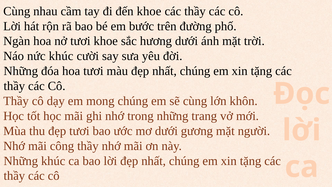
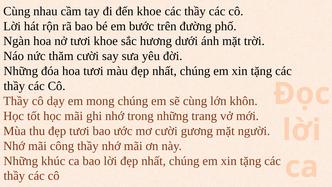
nức khúc: khúc -> thăm
mơ dưới: dưới -> cười
